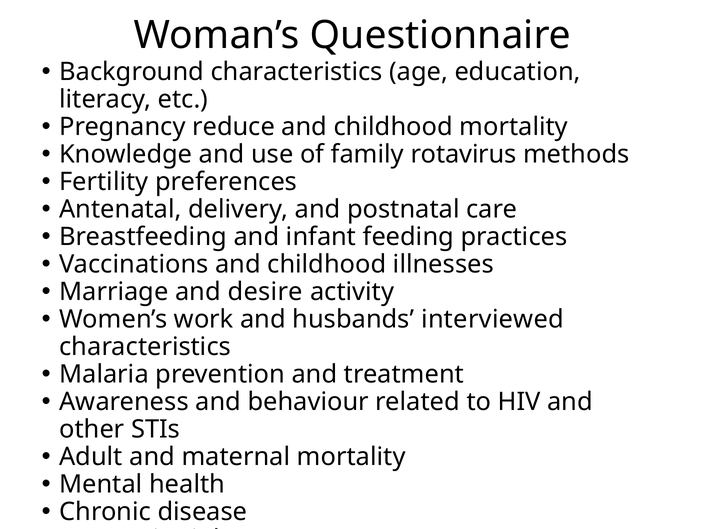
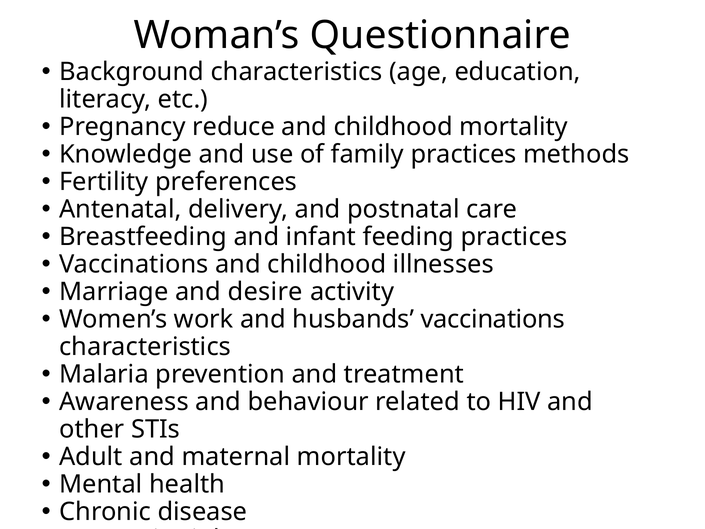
family rotavirus: rotavirus -> practices
husbands interviewed: interviewed -> vaccinations
